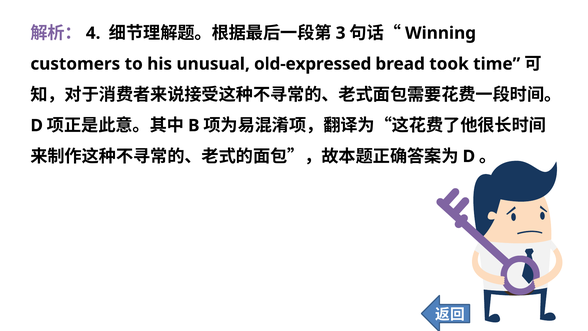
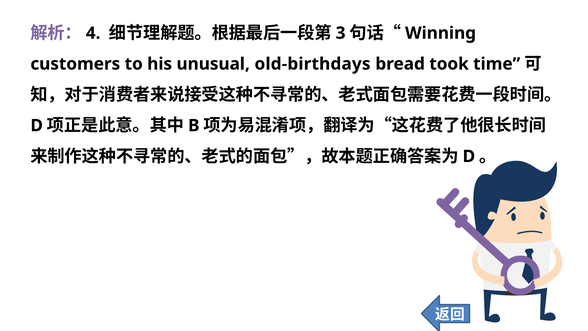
old-expressed: old-expressed -> old-birthdays
